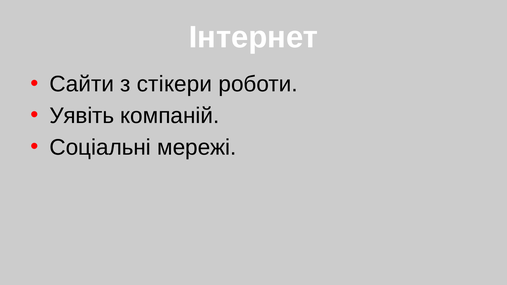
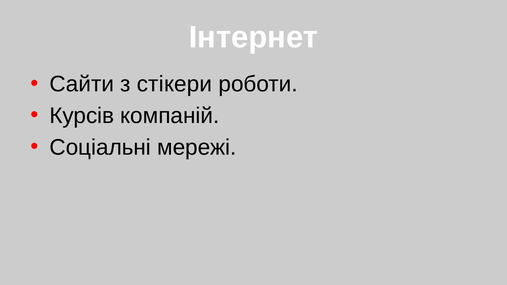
Уявіть: Уявіть -> Курсів
